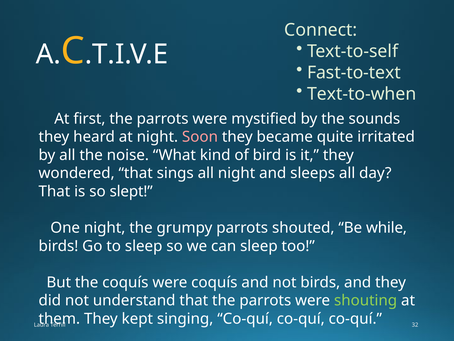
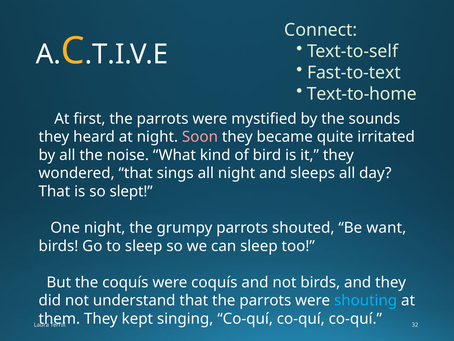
Text-to-when: Text-to-when -> Text-to-home
while: while -> want
shouting colour: light green -> light blue
